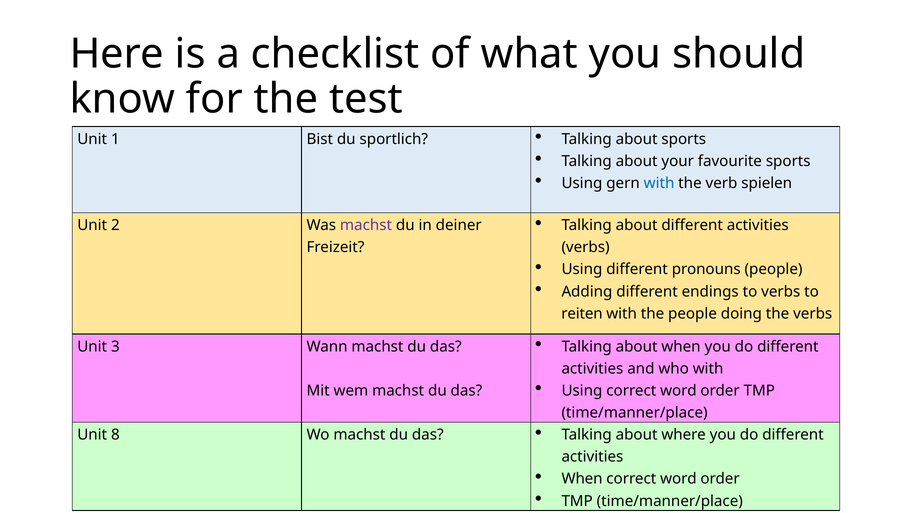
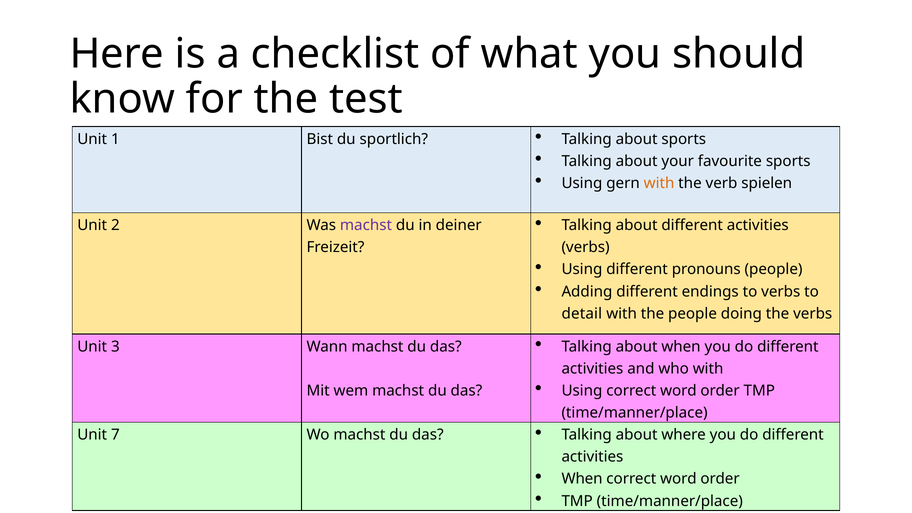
with at (659, 183) colour: blue -> orange
reiten: reiten -> detail
8: 8 -> 7
